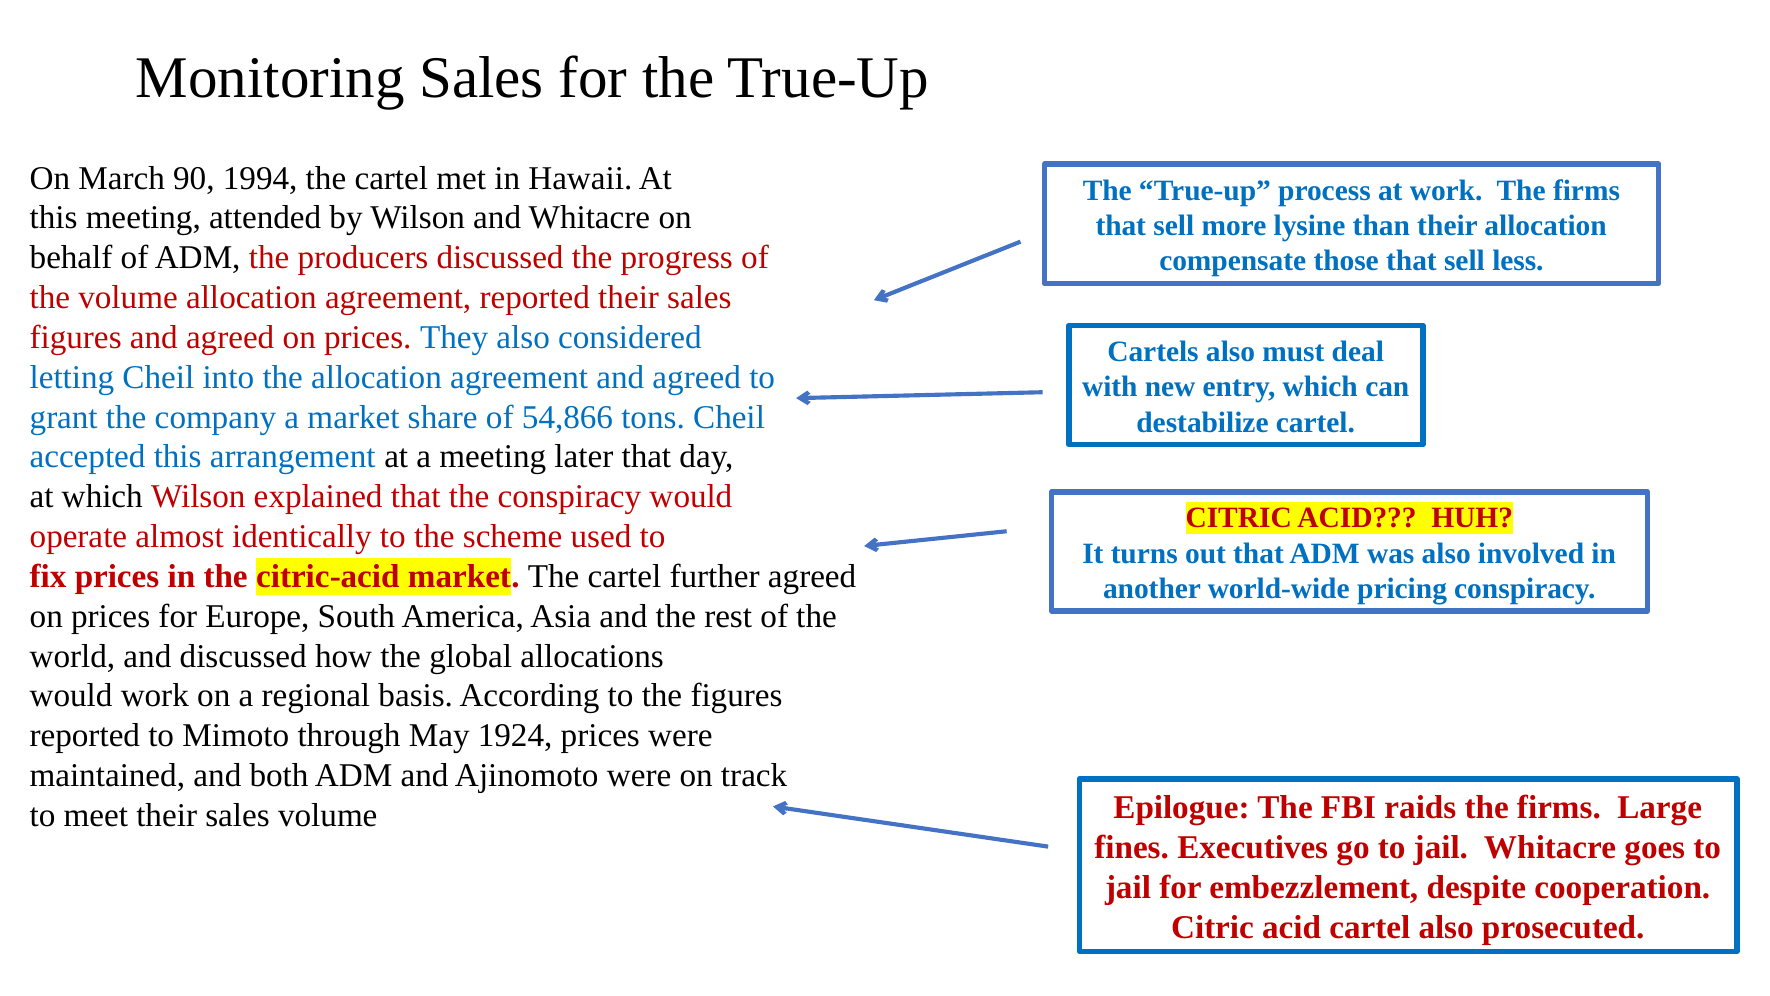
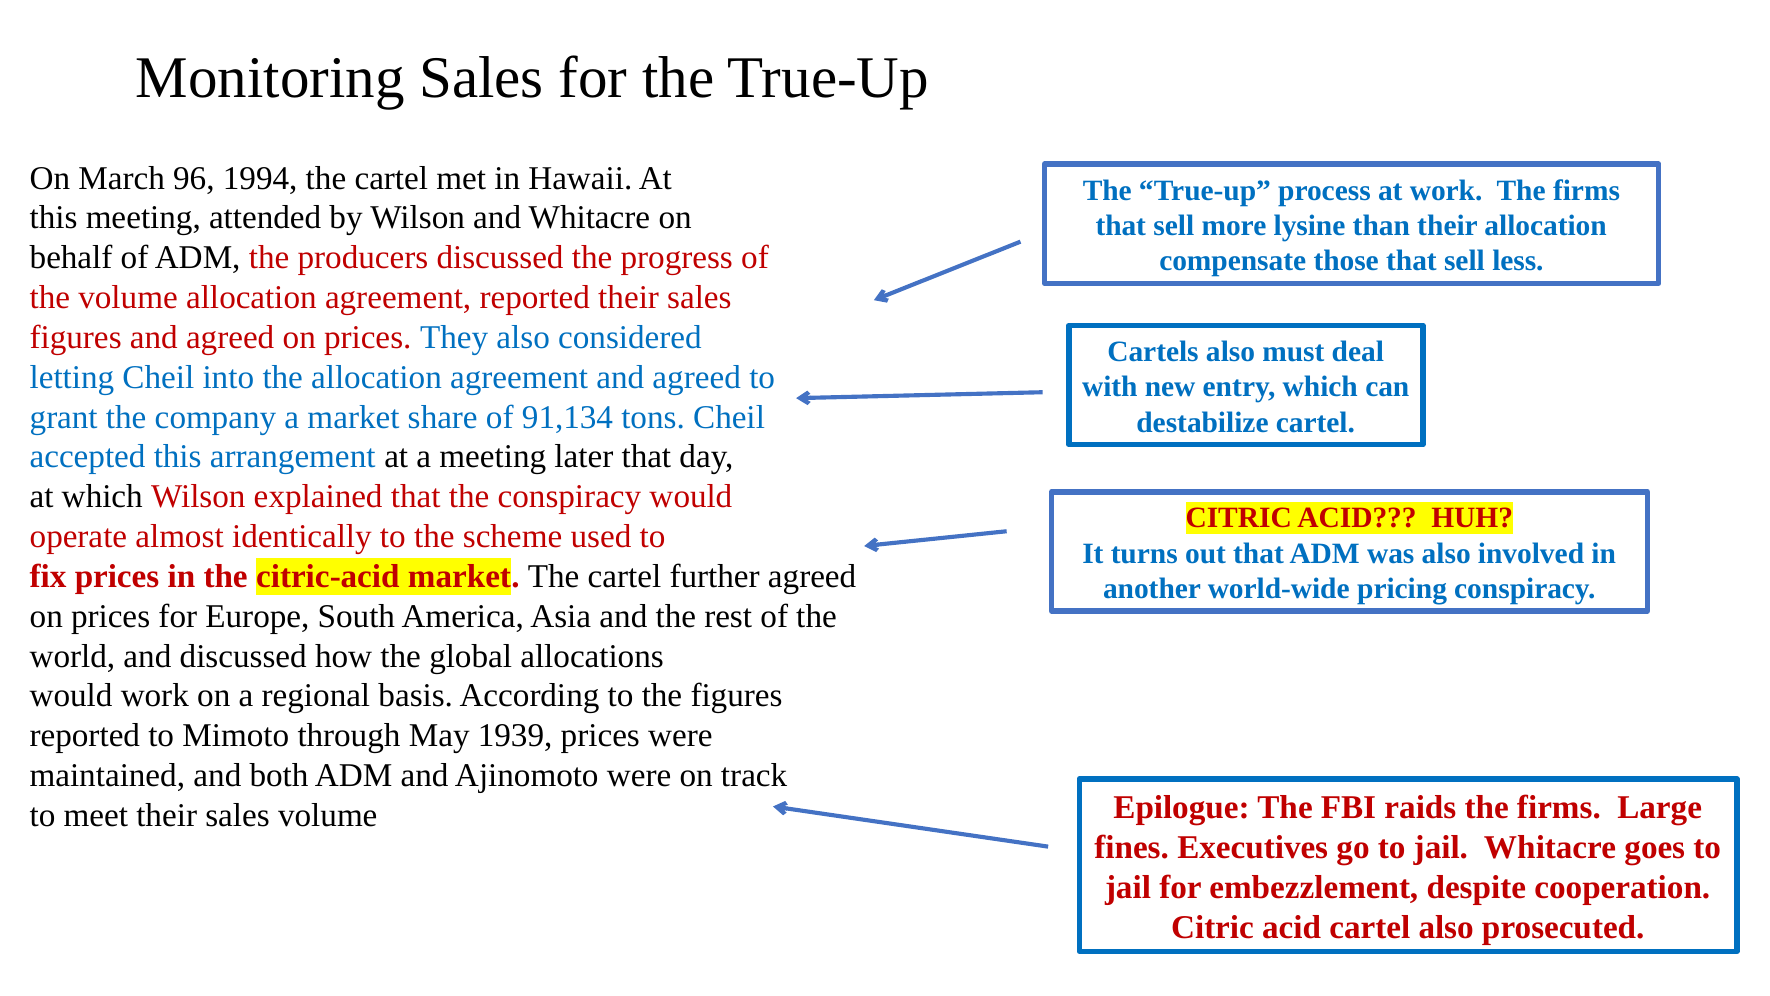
90: 90 -> 96
54,866: 54,866 -> 91,134
1924: 1924 -> 1939
